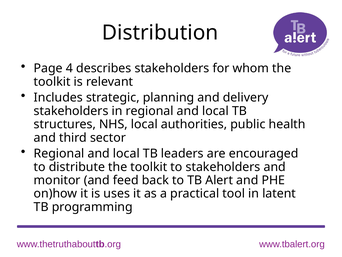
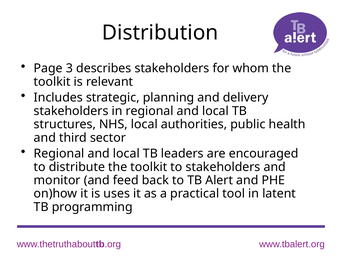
4: 4 -> 3
